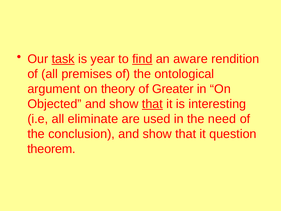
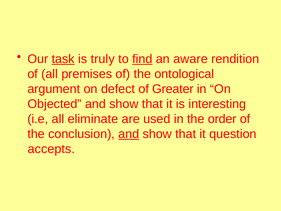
year: year -> truly
theory: theory -> defect
that at (152, 104) underline: present -> none
need: need -> order
and at (129, 134) underline: none -> present
theorem: theorem -> accepts
